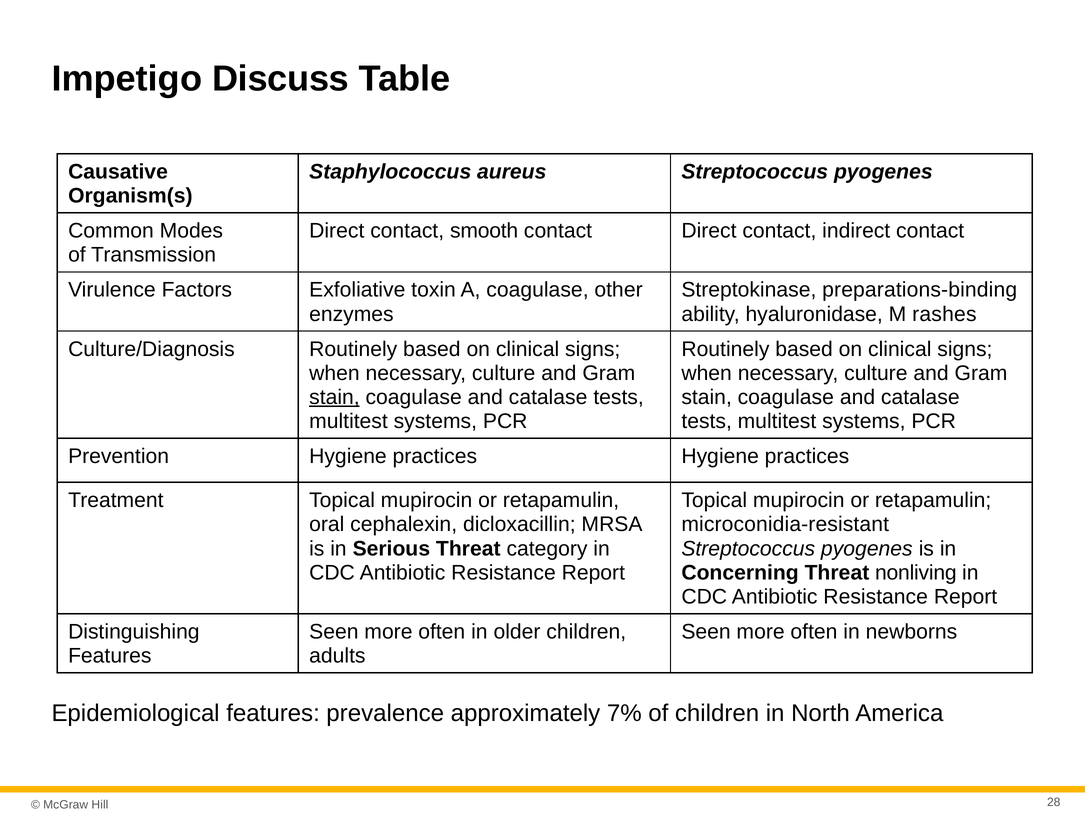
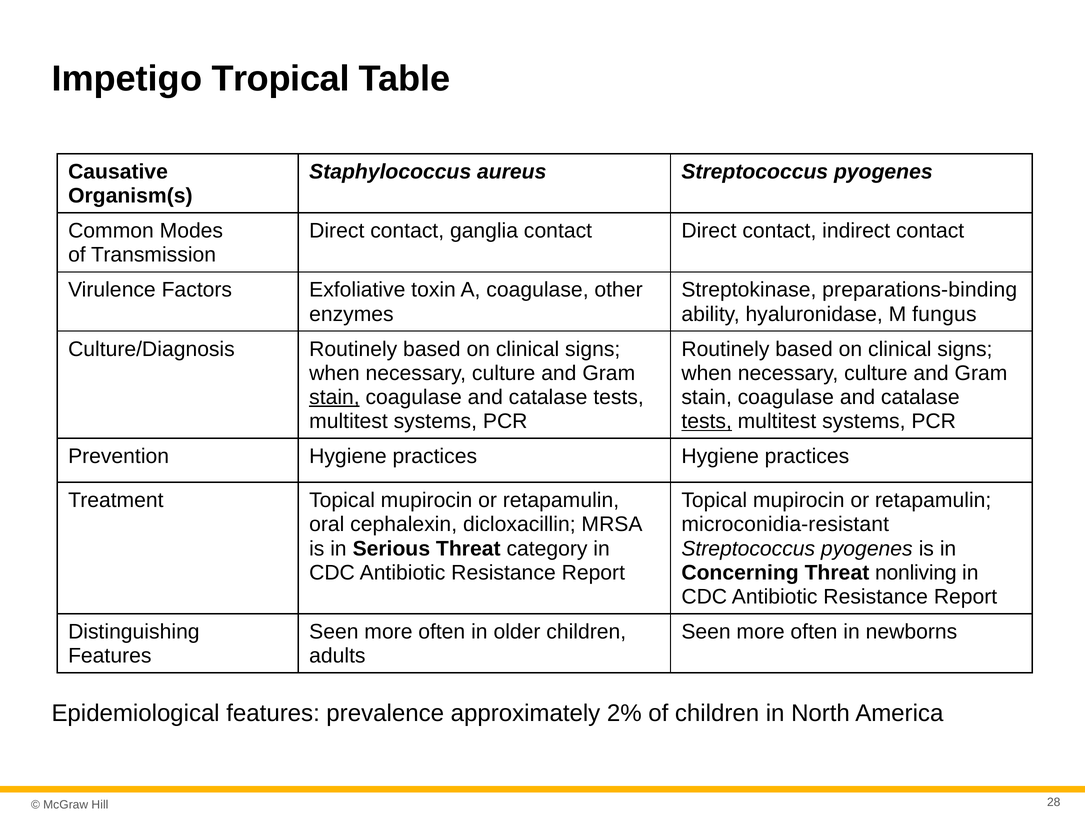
Discuss: Discuss -> Tropical
smooth: smooth -> ganglia
rashes: rashes -> fungus
tests at (707, 421) underline: none -> present
7%: 7% -> 2%
